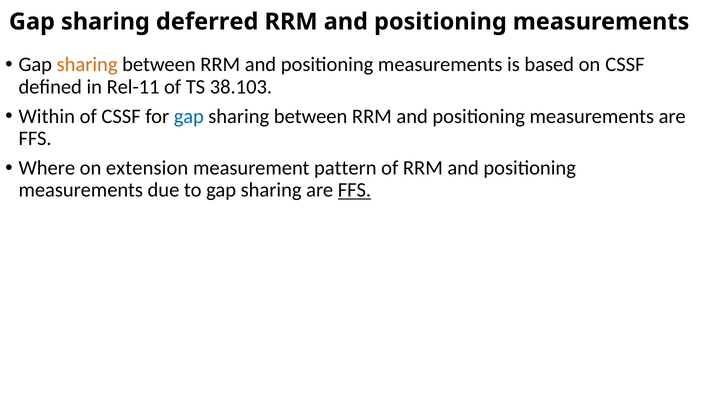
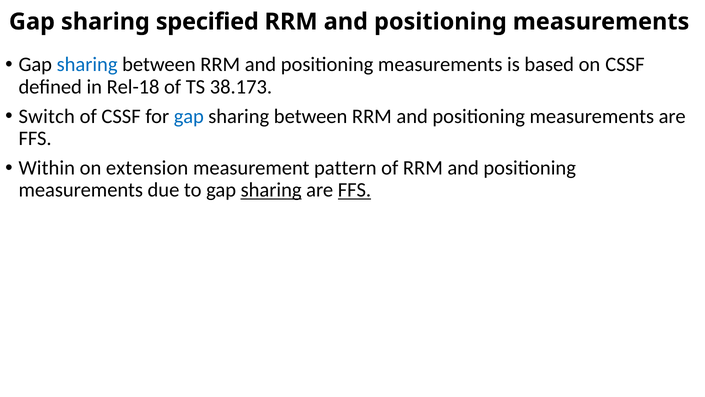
deferred: deferred -> specified
sharing at (87, 64) colour: orange -> blue
Rel-11: Rel-11 -> Rel-18
38.103: 38.103 -> 38.173
Within: Within -> Switch
Where: Where -> Within
sharing at (271, 190) underline: none -> present
